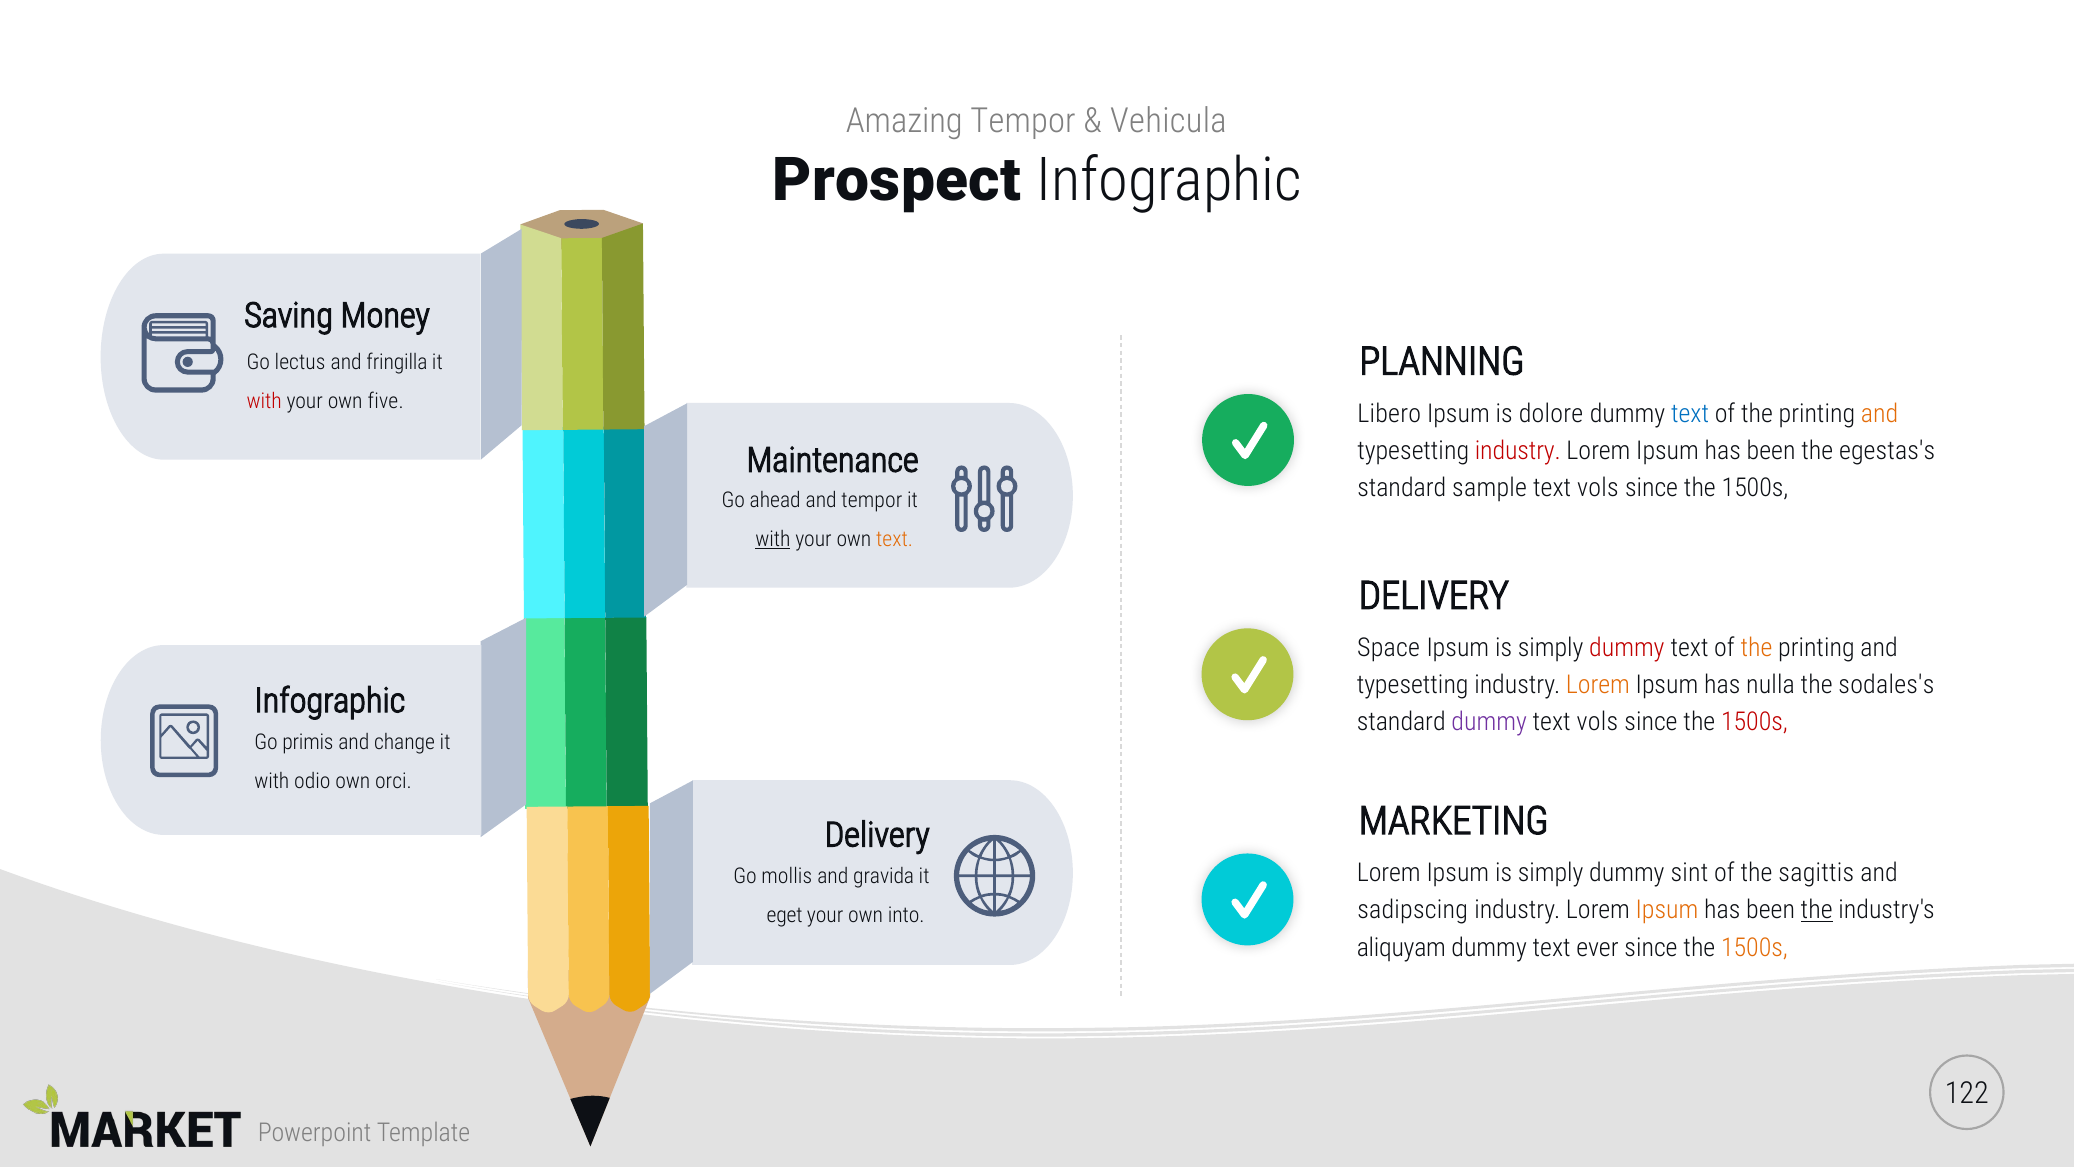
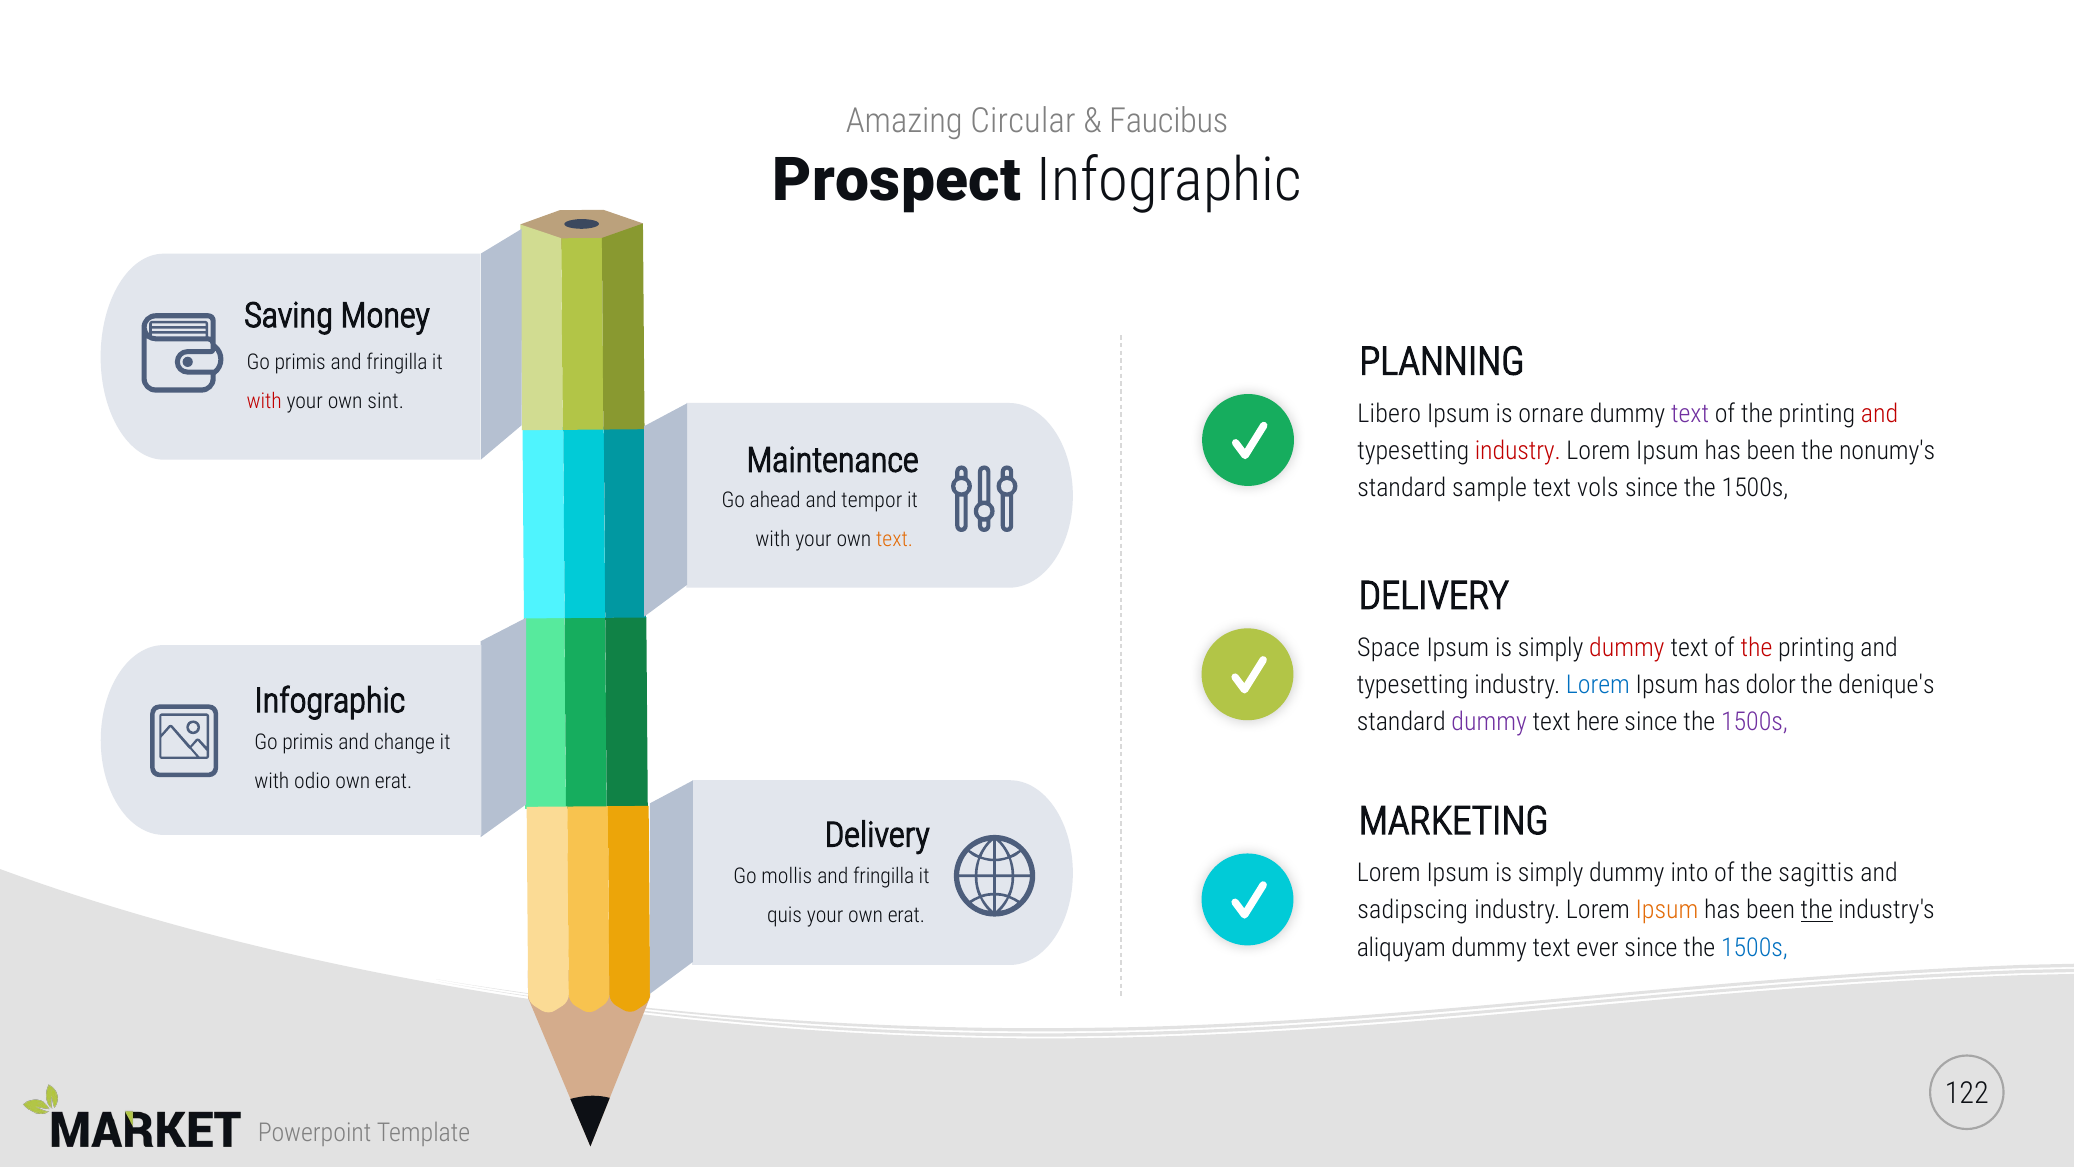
Amazing Tempor: Tempor -> Circular
Vehicula: Vehicula -> Faucibus
lectus at (300, 362): lectus -> primis
five: five -> sint
dolore: dolore -> ornare
text at (1690, 413) colour: blue -> purple
and at (1880, 413) colour: orange -> red
egestas's: egestas's -> nonumy's
with at (773, 539) underline: present -> none
the at (1756, 648) colour: orange -> red
Lorem at (1598, 685) colour: orange -> blue
nulla: nulla -> dolor
sodales's: sodales's -> denique's
vols at (1597, 722): vols -> here
1500s at (1754, 722) colour: red -> purple
orci at (393, 781): orci -> erat
sint: sint -> into
gravida at (884, 877): gravida -> fringilla
eget: eget -> quis
your own into: into -> erat
1500s at (1754, 947) colour: orange -> blue
